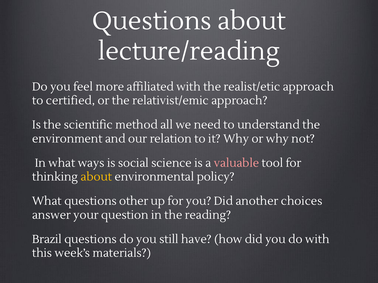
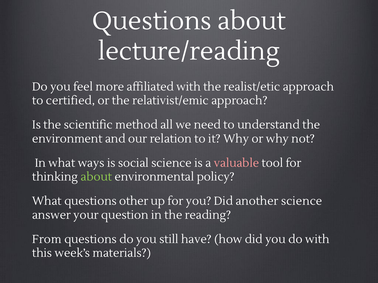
about at (96, 177) colour: yellow -> light green
another choices: choices -> science
Brazil: Brazil -> From
